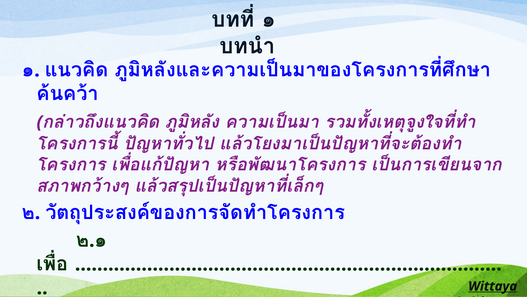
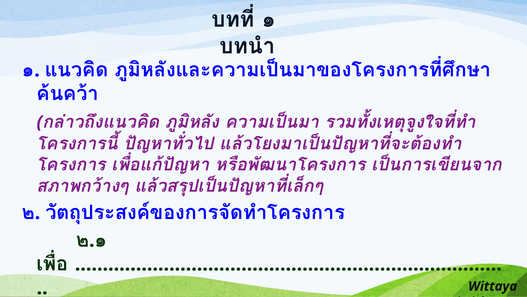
Wittaya underline: present -> none
